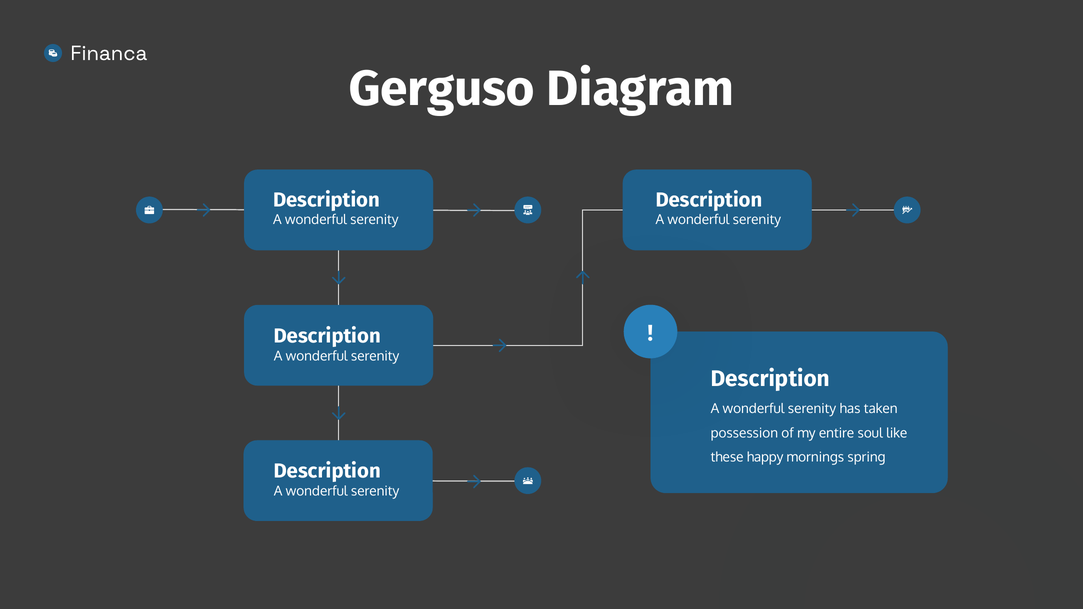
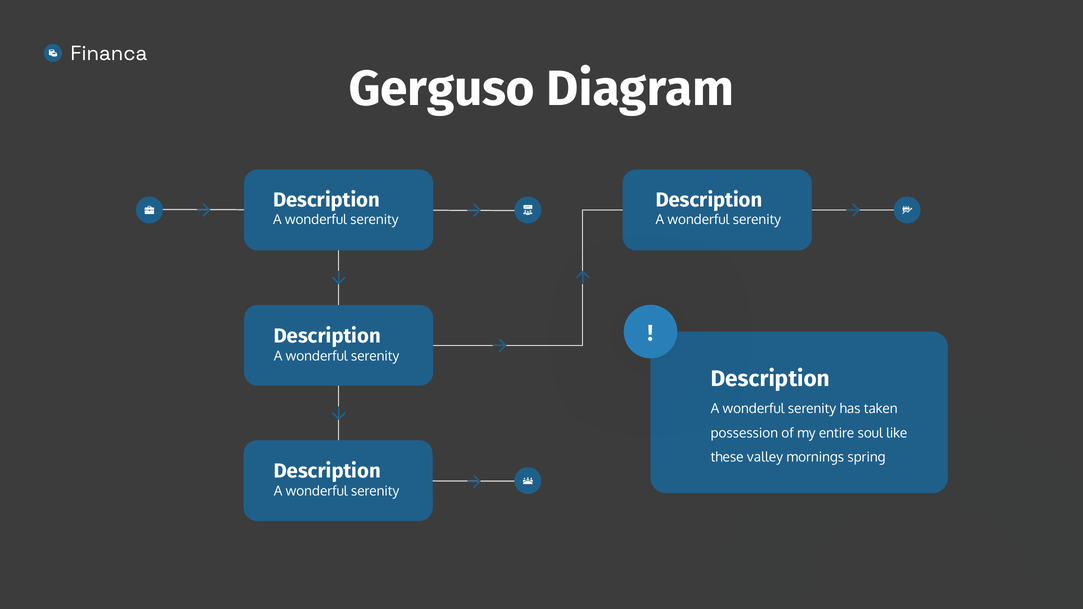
happy: happy -> valley
